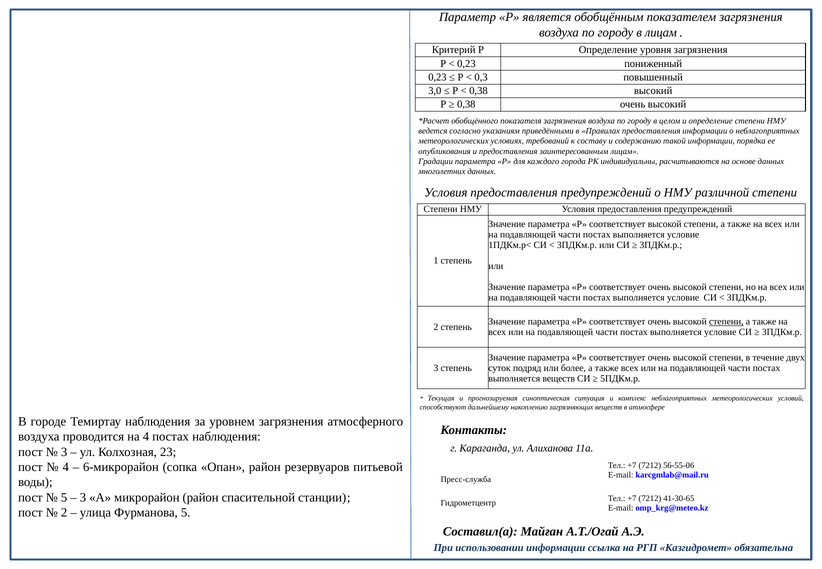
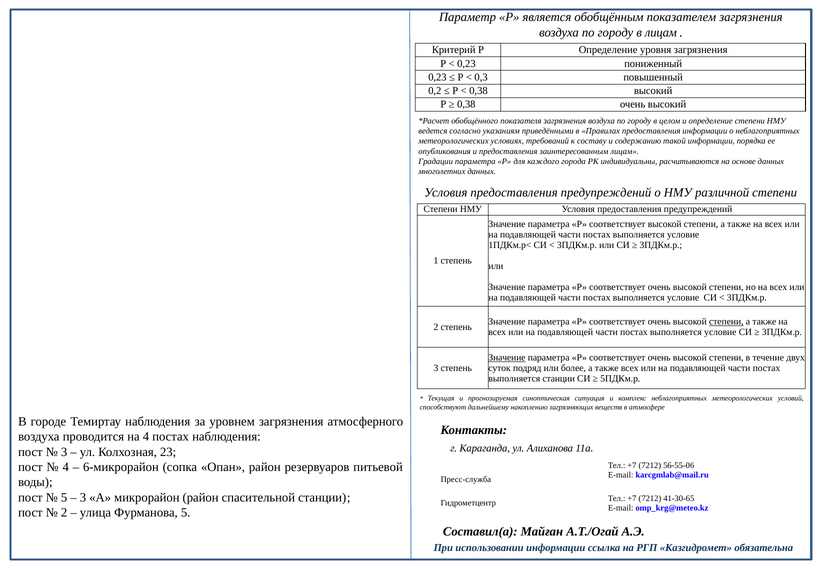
3,0: 3,0 -> 0,2
Значение at (507, 358) underline: none -> present
выполняется веществ: веществ -> станции
